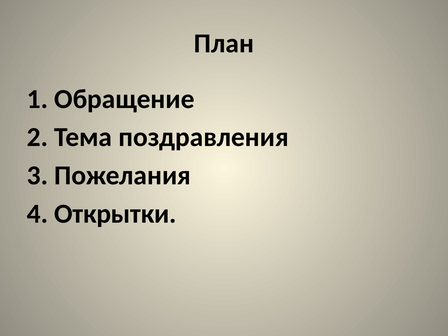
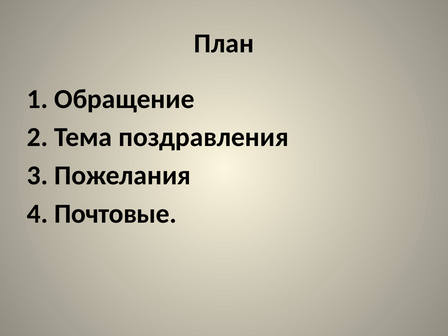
Открытки: Открытки -> Почтовые
